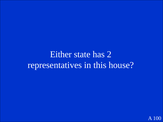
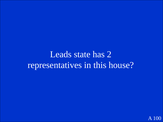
Either: Either -> Leads
